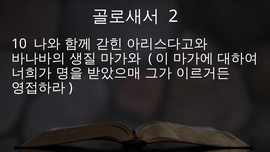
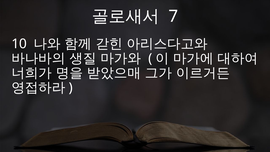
2: 2 -> 7
